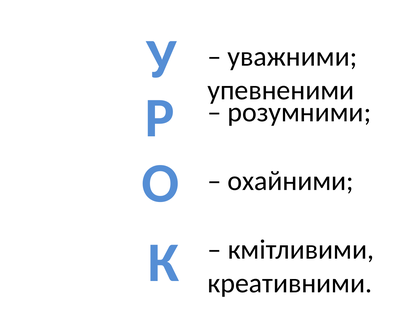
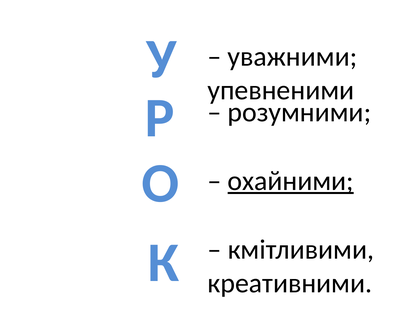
охайними underline: none -> present
